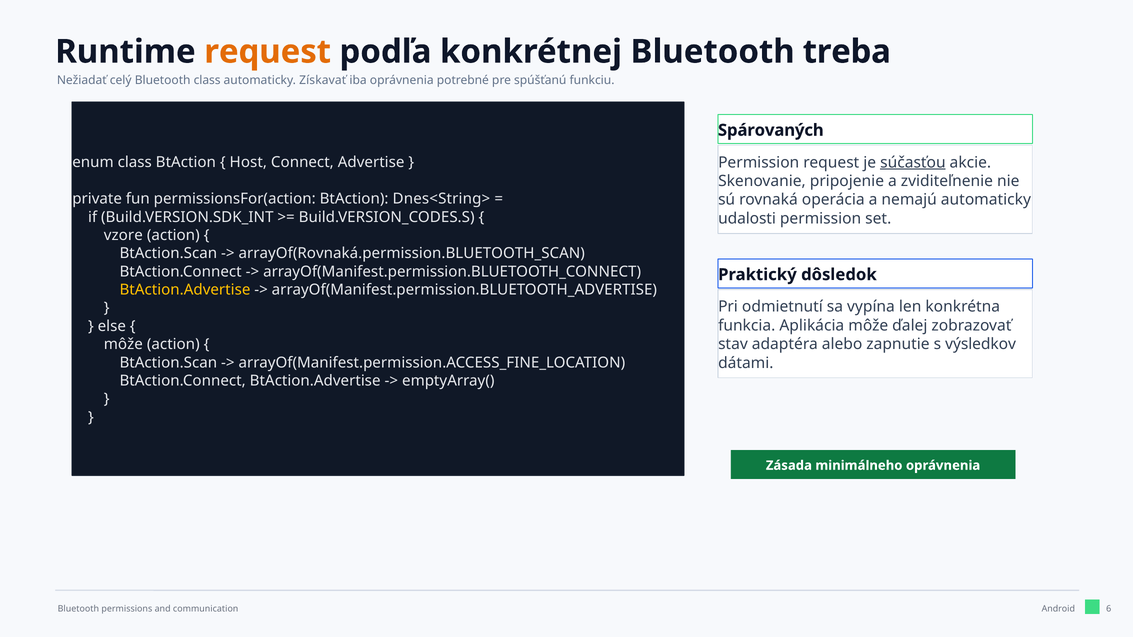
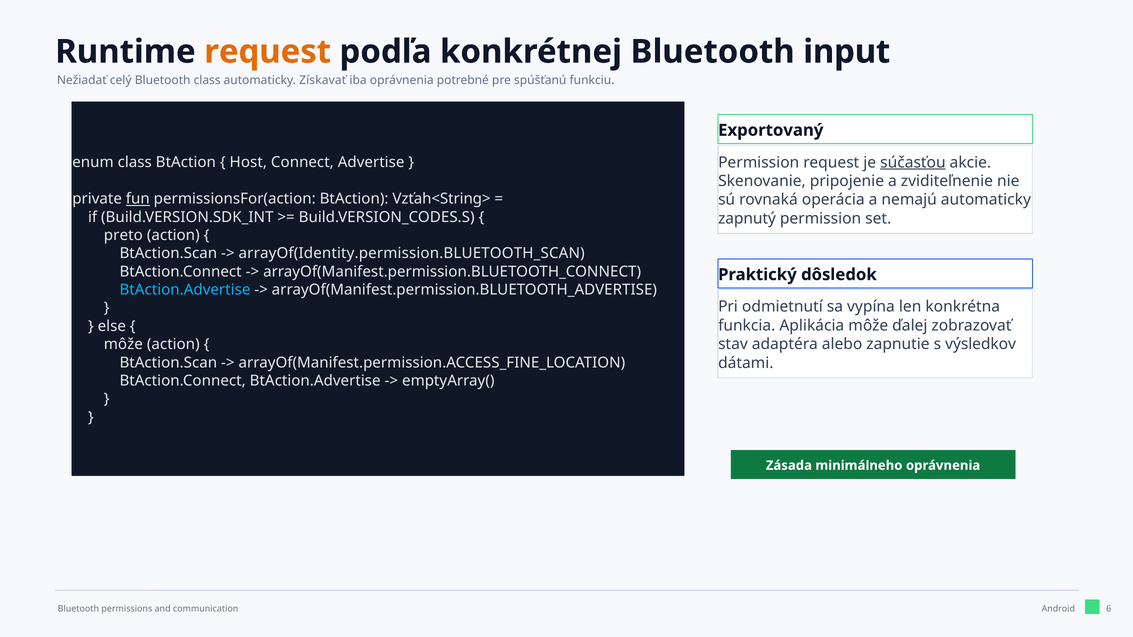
treba: treba -> input
Spárovaných: Spárovaných -> Exportovaný
fun underline: none -> present
Dnes<String>: Dnes<String> -> Vzťah<String>
udalosti: udalosti -> zapnutý
vzore: vzore -> preto
arrayOf(Rovnaká.permission.BLUETOOTH_SCAN: arrayOf(Rovnaká.permission.BLUETOOTH_SCAN -> arrayOf(Identity.permission.BLUETOOTH_SCAN
BtAction.Advertise at (185, 290) colour: yellow -> light blue
